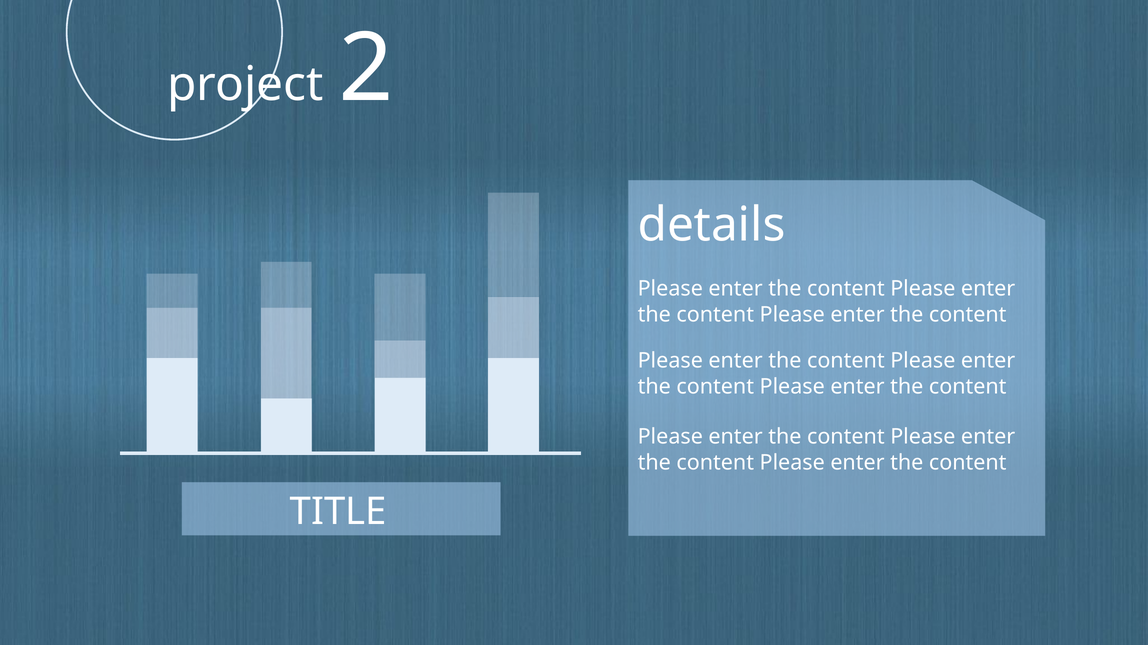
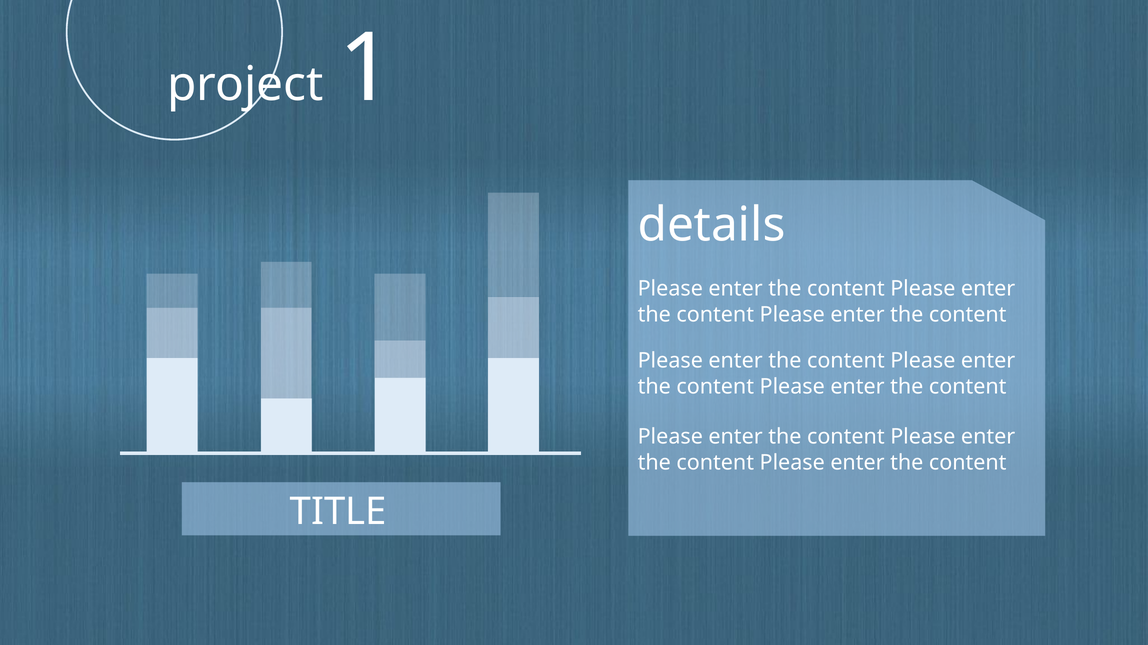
2: 2 -> 1
